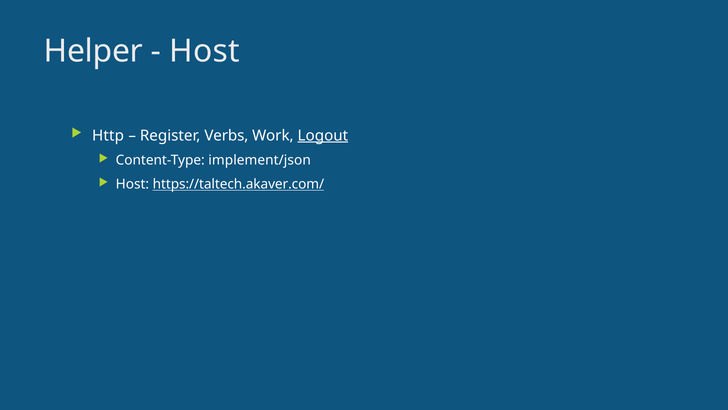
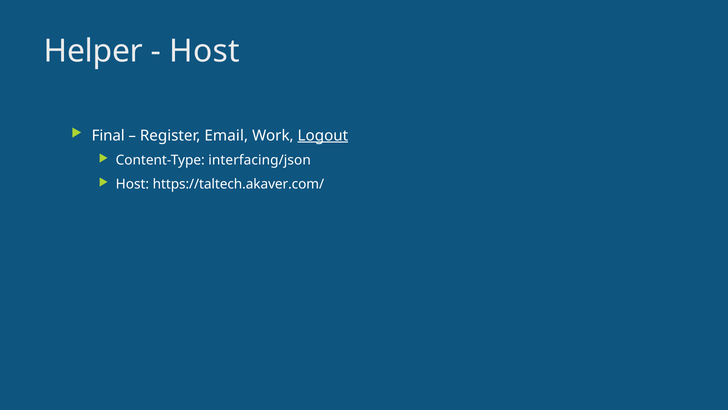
Http: Http -> Final
Verbs: Verbs -> Email
implement/json: implement/json -> interfacing/json
https://taltech.akaver.com/ underline: present -> none
